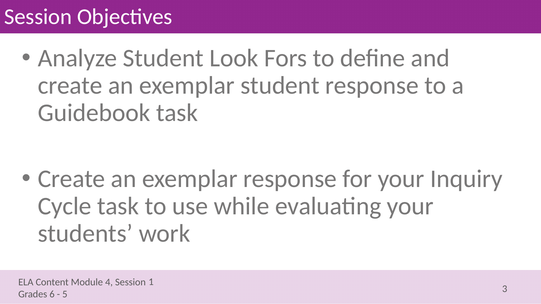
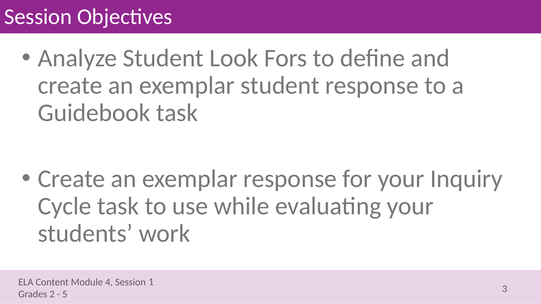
6: 6 -> 2
